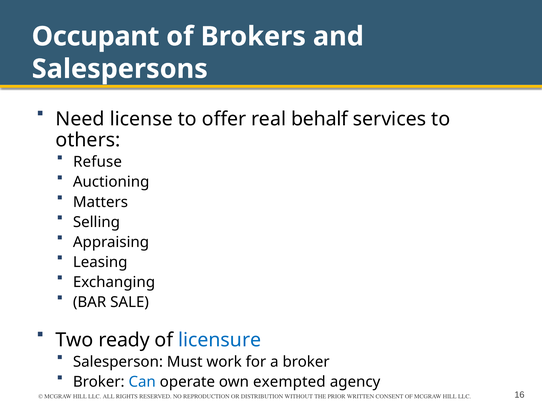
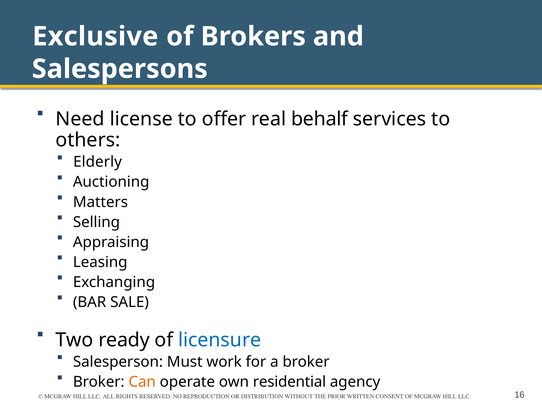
Occupant: Occupant -> Exclusive
Refuse: Refuse -> Elderly
Can colour: blue -> orange
exempted: exempted -> residential
